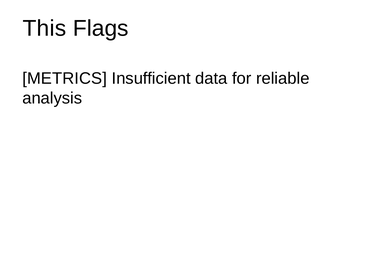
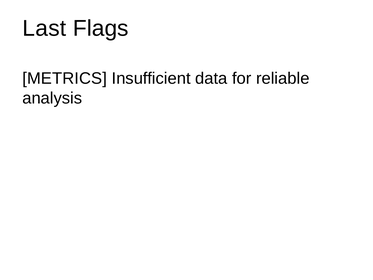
This: This -> Last
